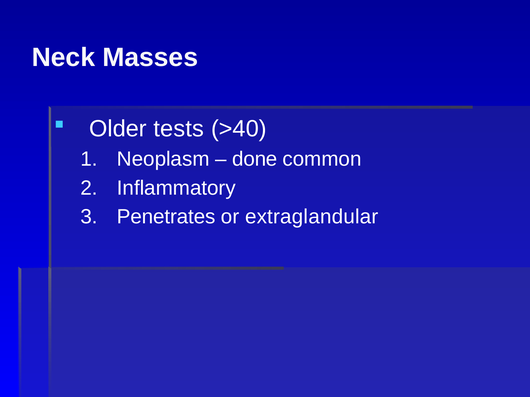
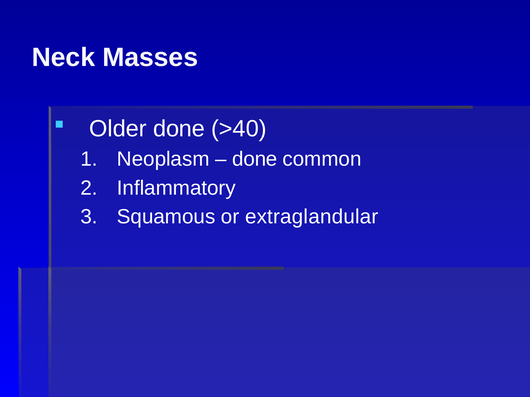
Older tests: tests -> done
Penetrates: Penetrates -> Squamous
